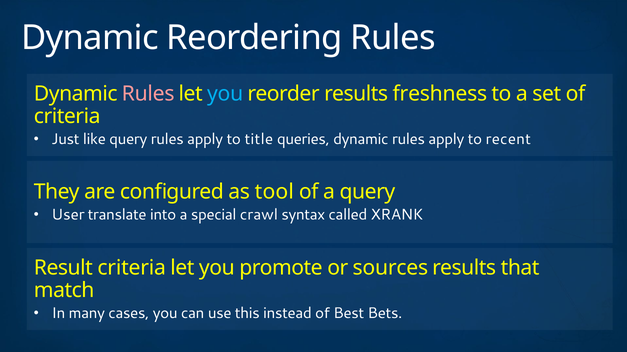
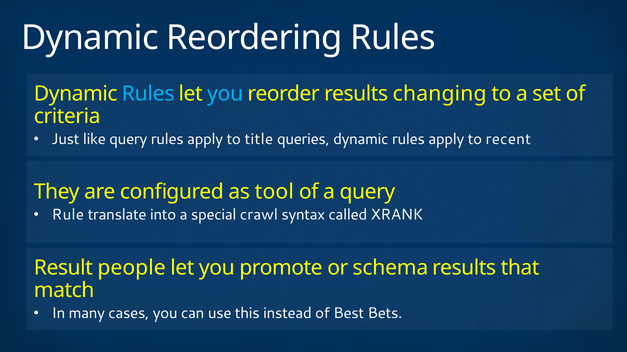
Rules at (148, 94) colour: pink -> light blue
freshness: freshness -> changing
User: User -> Rule
Result criteria: criteria -> people
sources: sources -> schema
